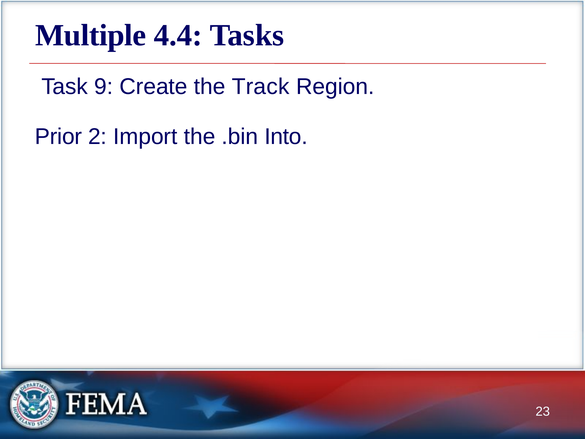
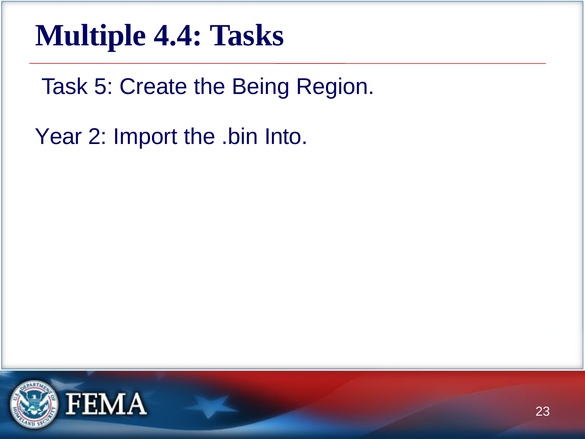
9: 9 -> 5
Track: Track -> Being
Prior: Prior -> Year
